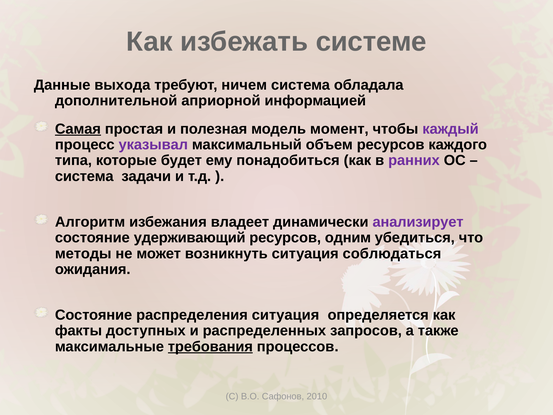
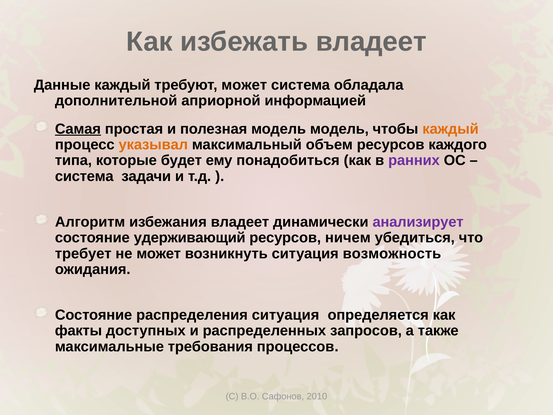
избежать системе: системе -> владеет
Данные выхода: выхода -> каждый
требуют ничем: ничем -> может
модель момент: момент -> модель
каждый at (451, 129) colour: purple -> orange
указывал colour: purple -> orange
одним: одним -> ничем
методы: методы -> требует
соблюдаться: соблюдаться -> возможность
требования underline: present -> none
